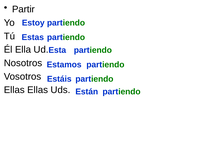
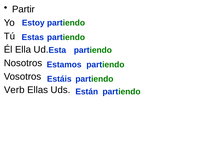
Ellas at (14, 90): Ellas -> Verb
